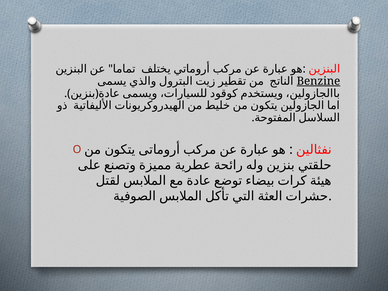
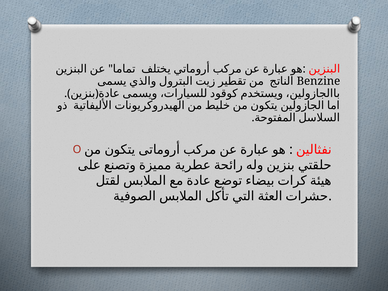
Benzine underline: present -> none
